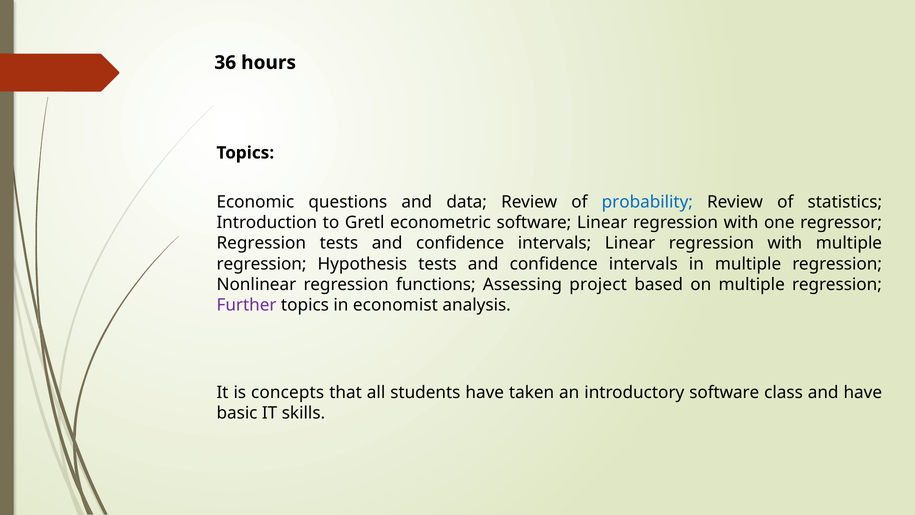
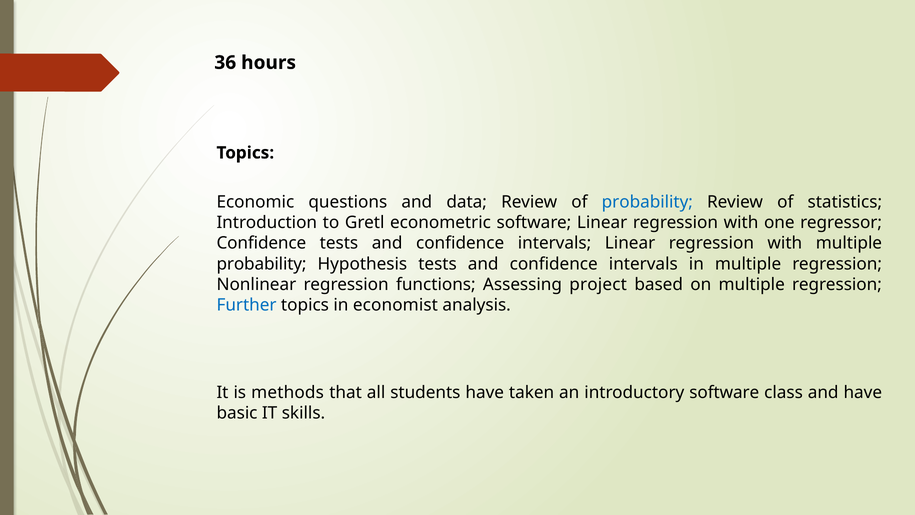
Regression at (261, 243): Regression -> Confidence
regression at (262, 264): regression -> probability
Further colour: purple -> blue
concepts: concepts -> methods
